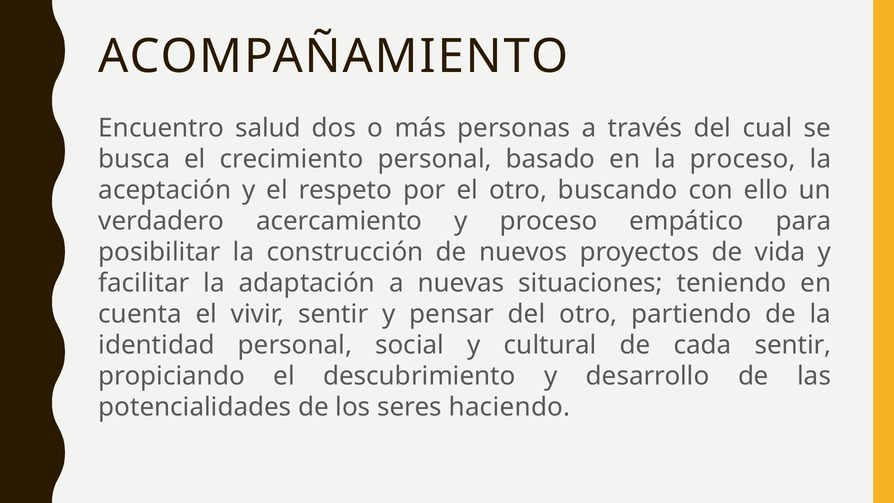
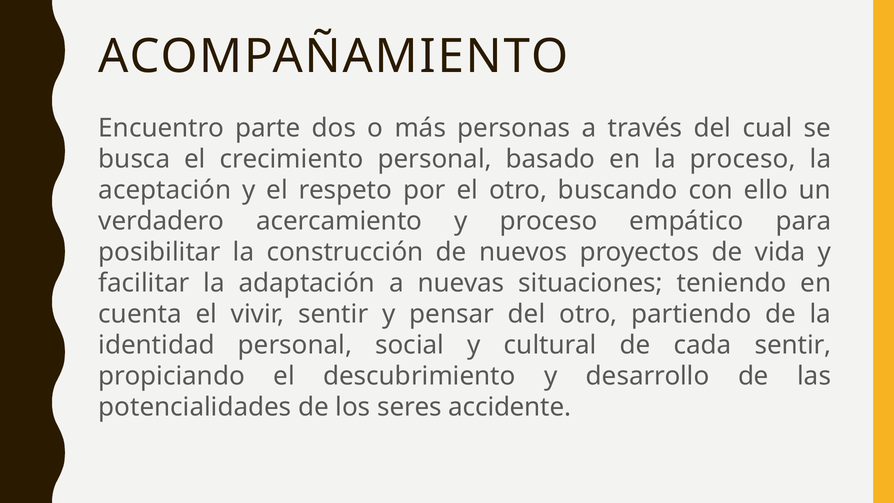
salud: salud -> parte
haciendo: haciendo -> accidente
